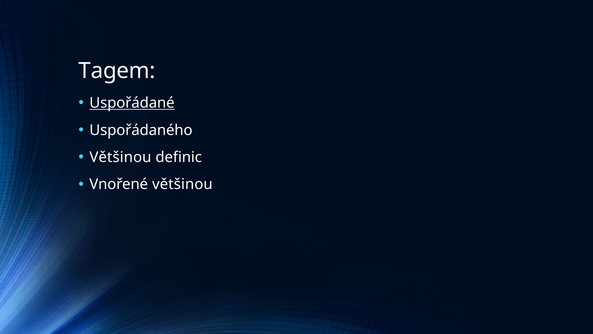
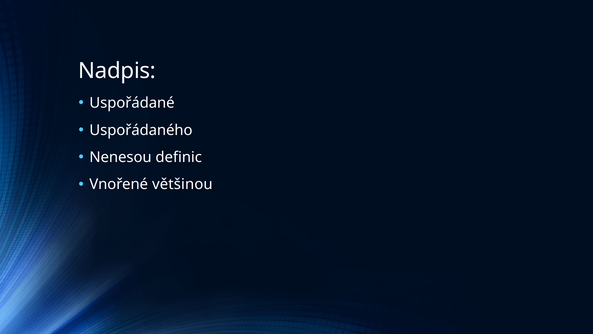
Tagem: Tagem -> Nadpis
Uspořádané underline: present -> none
Většinou at (120, 157): Většinou -> Nenesou
